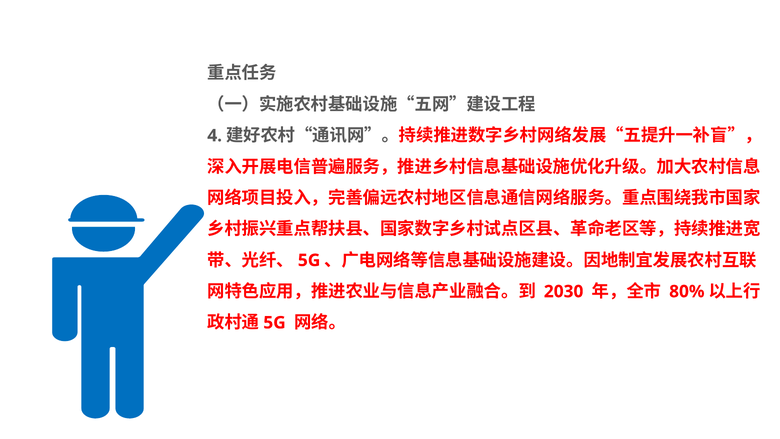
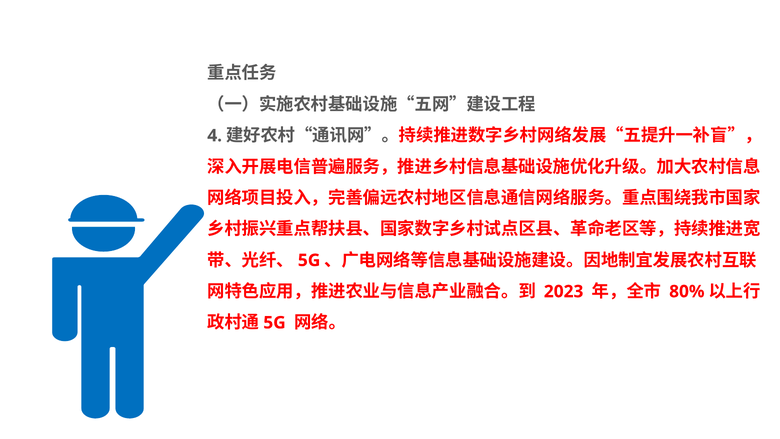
2030: 2030 -> 2023
